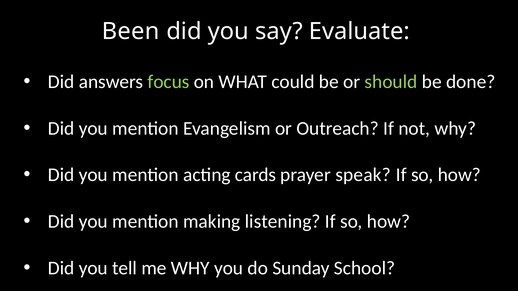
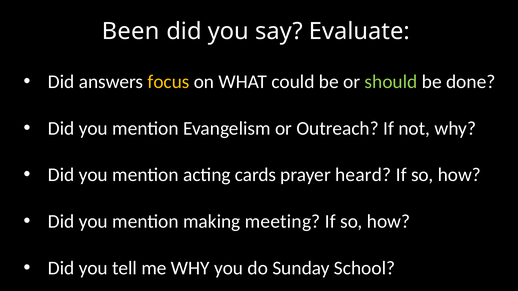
focus colour: light green -> yellow
speak: speak -> heard
listening: listening -> meeting
